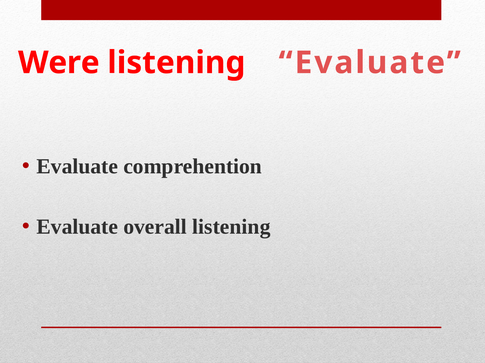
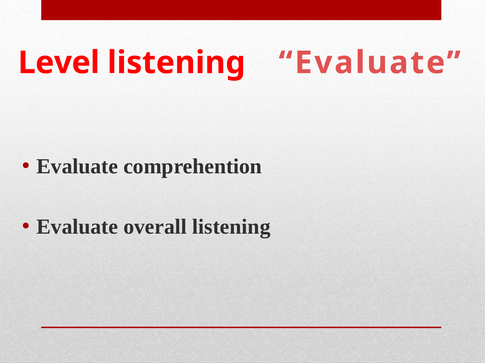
Were: Were -> Level
